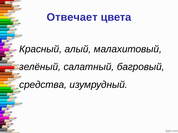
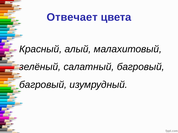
средства at (43, 85): средства -> багровый
